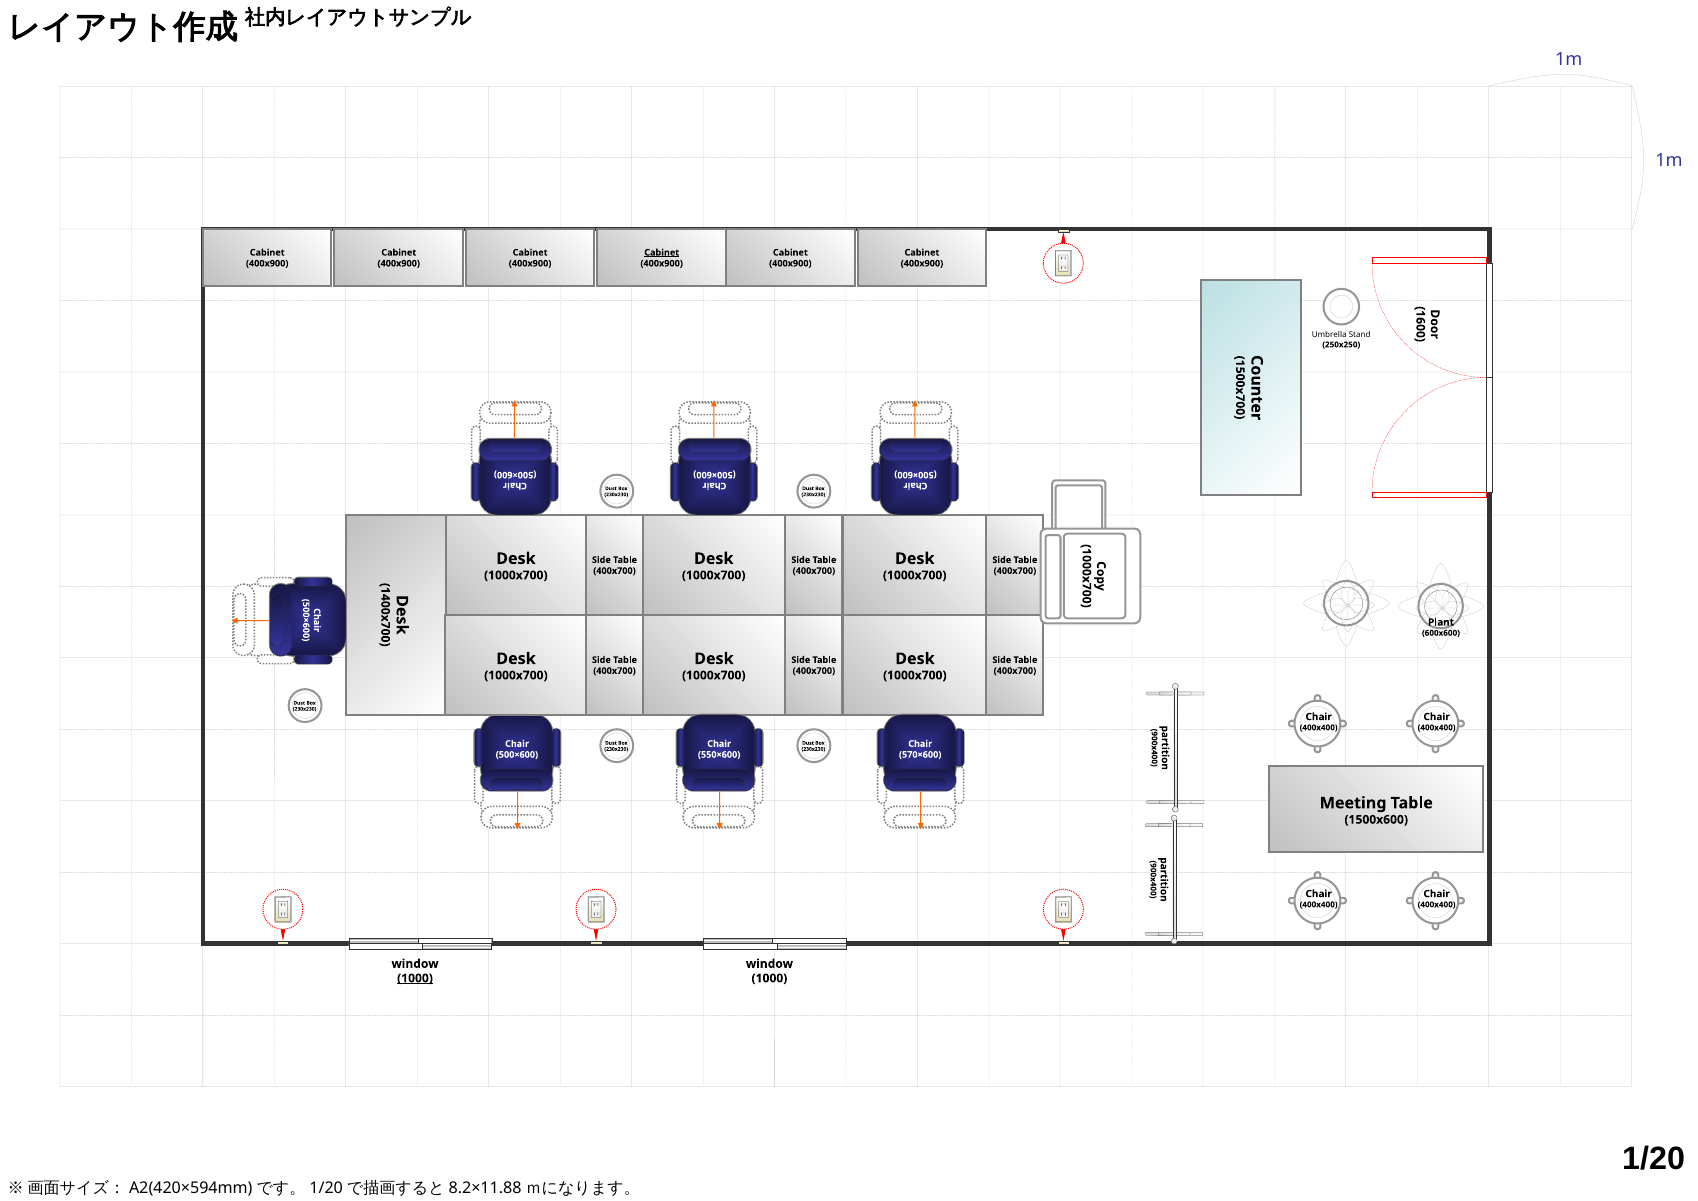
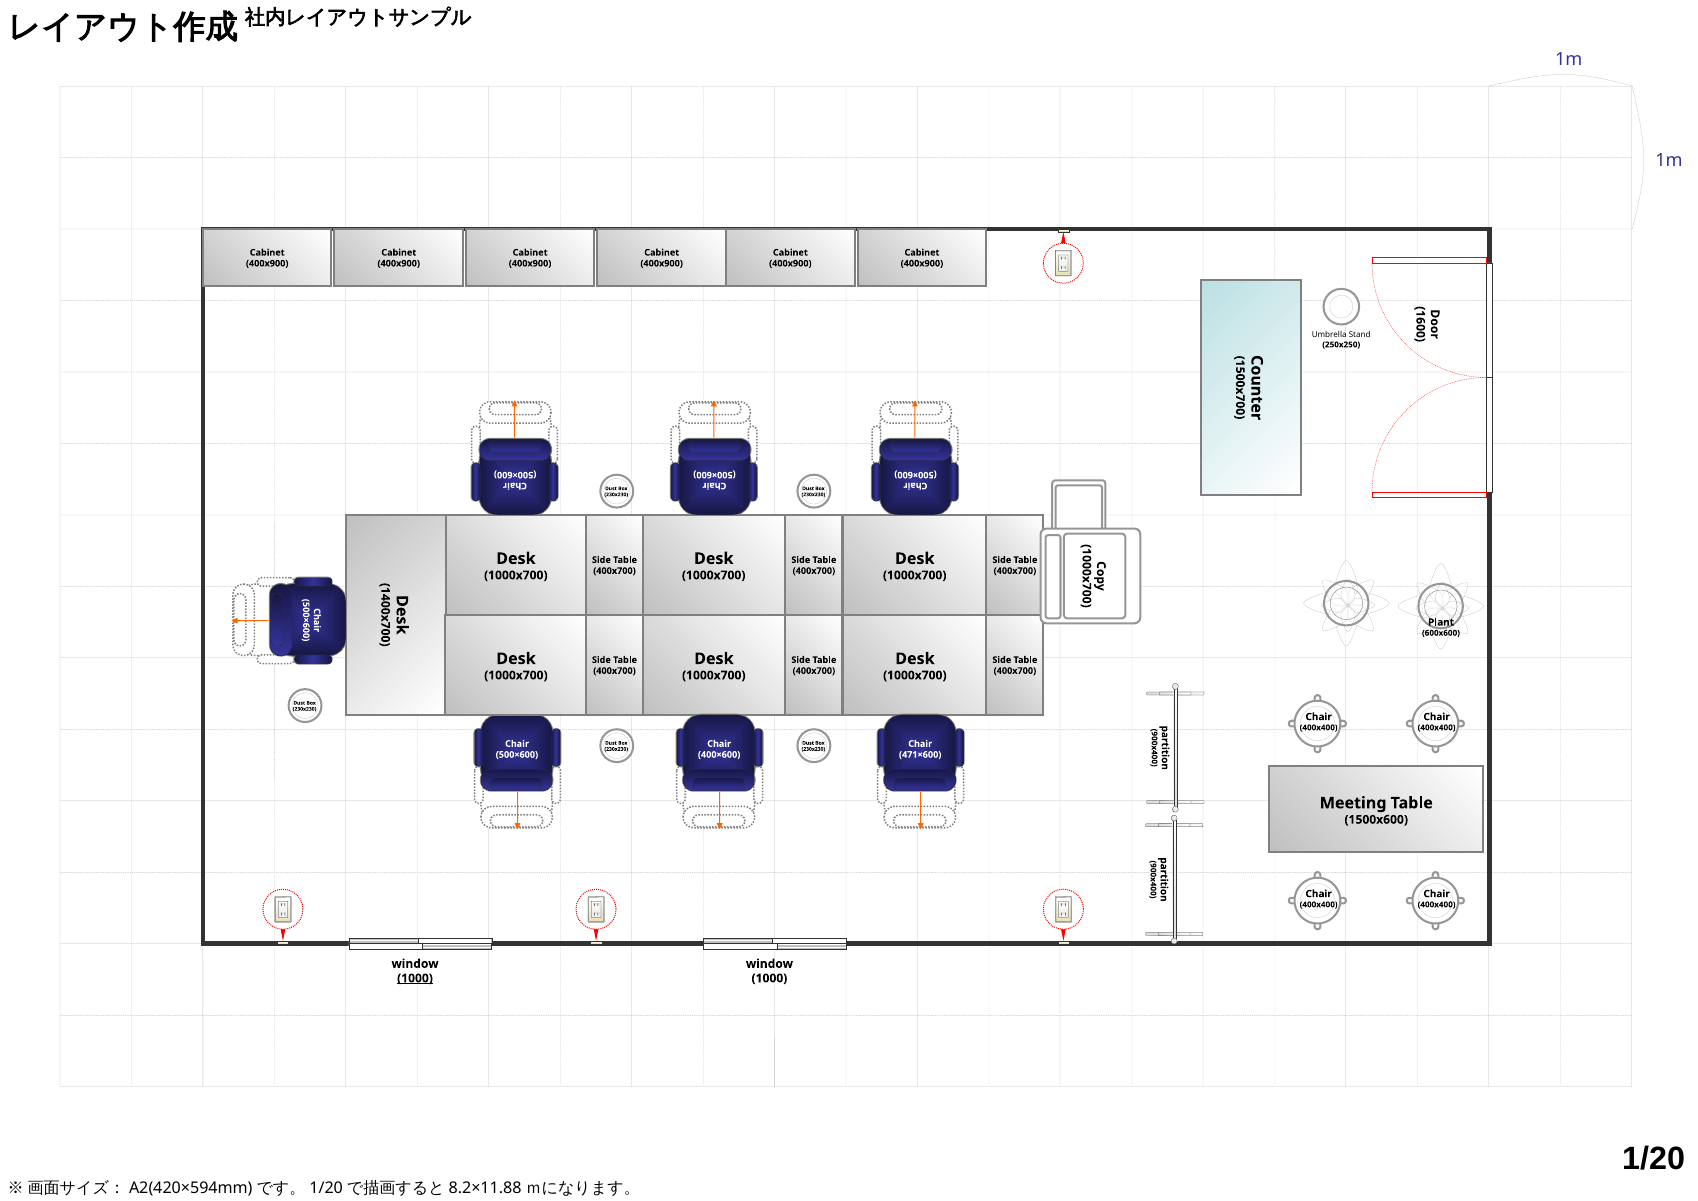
Cabinet at (662, 252) underline: present -> none
550×600: 550×600 -> 400×600
570×600: 570×600 -> 471×600
